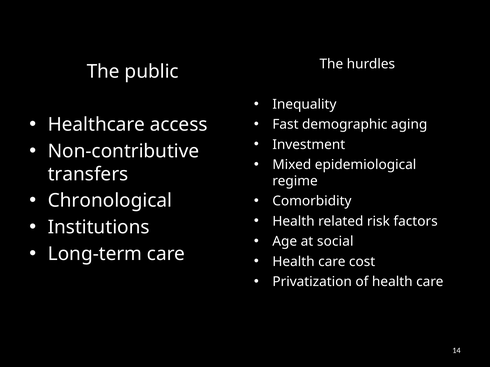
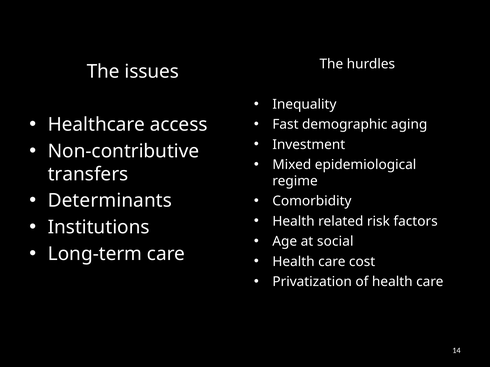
public: public -> issues
Chronological: Chronological -> Determinants
